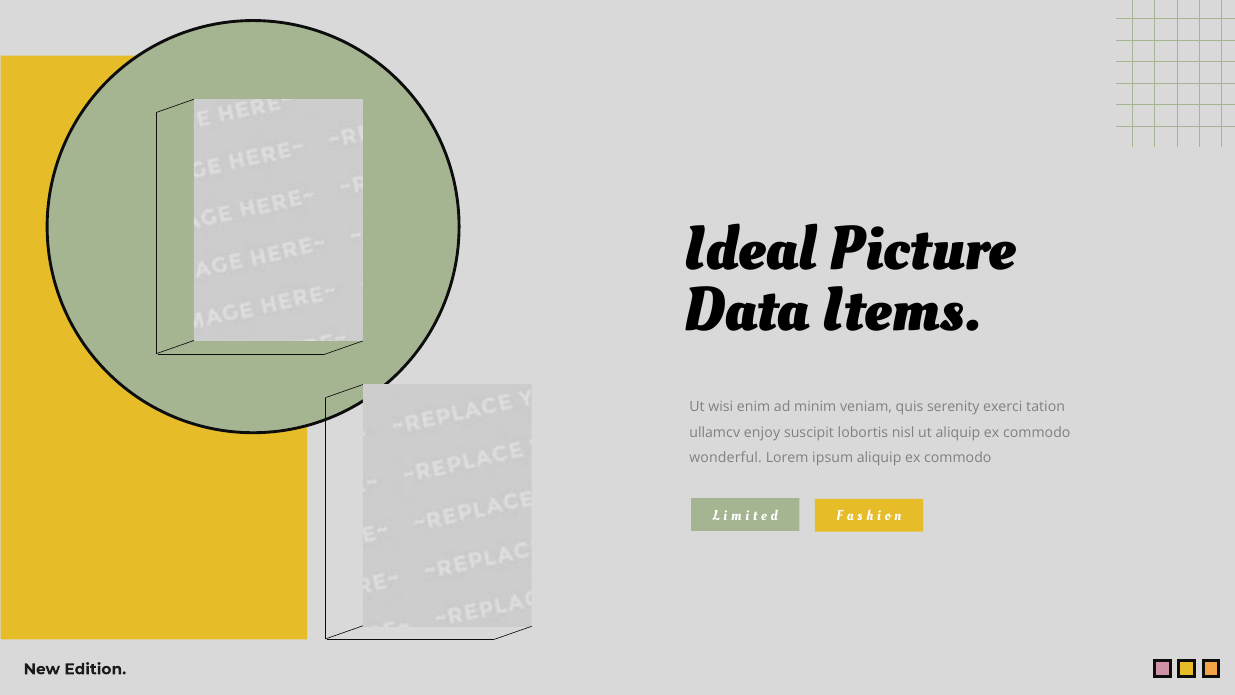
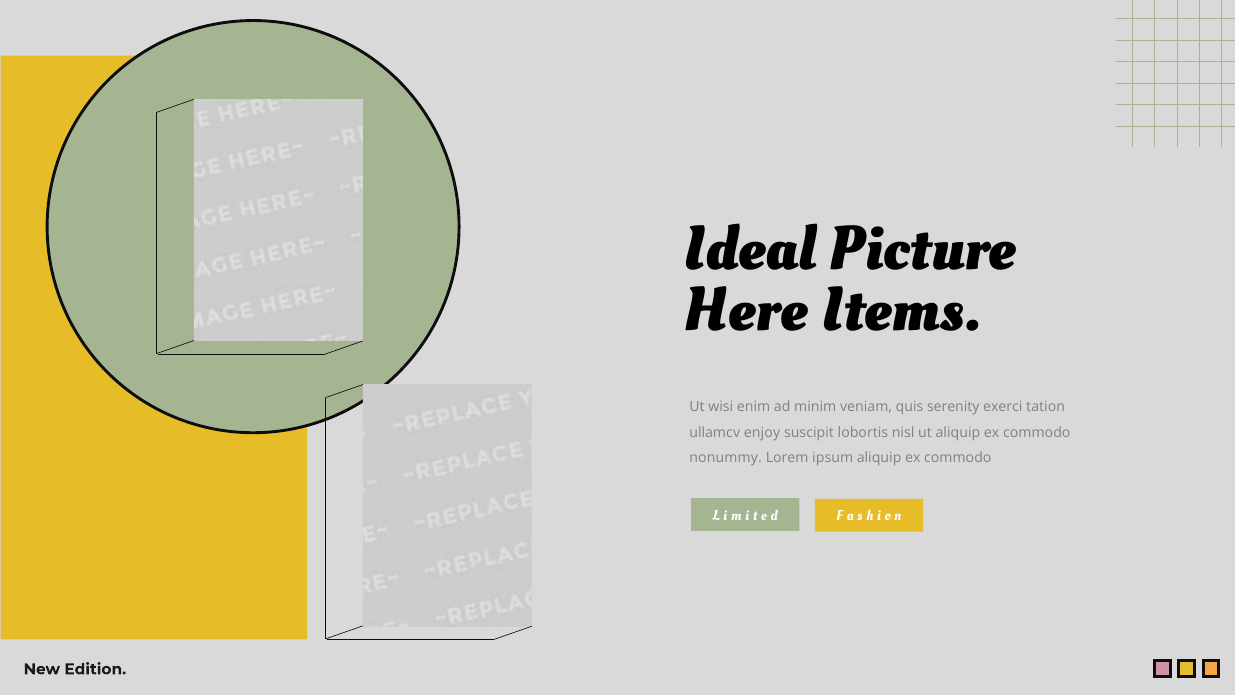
Data: Data -> Here
wonderful: wonderful -> nonummy
